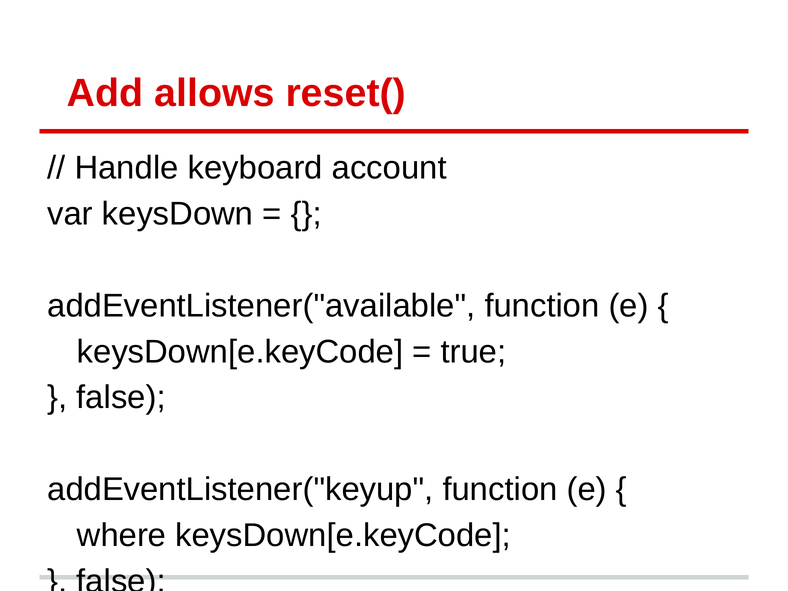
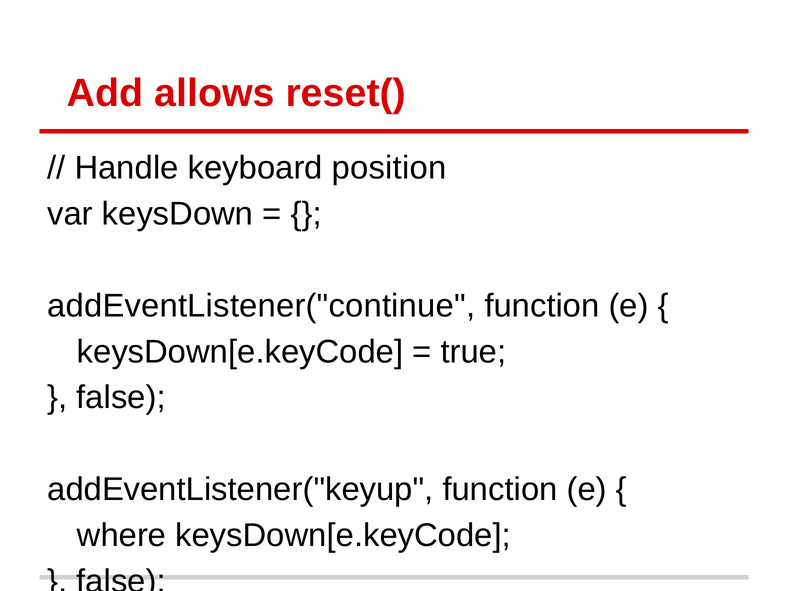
account: account -> position
addEventListener("available: addEventListener("available -> addEventListener("continue
